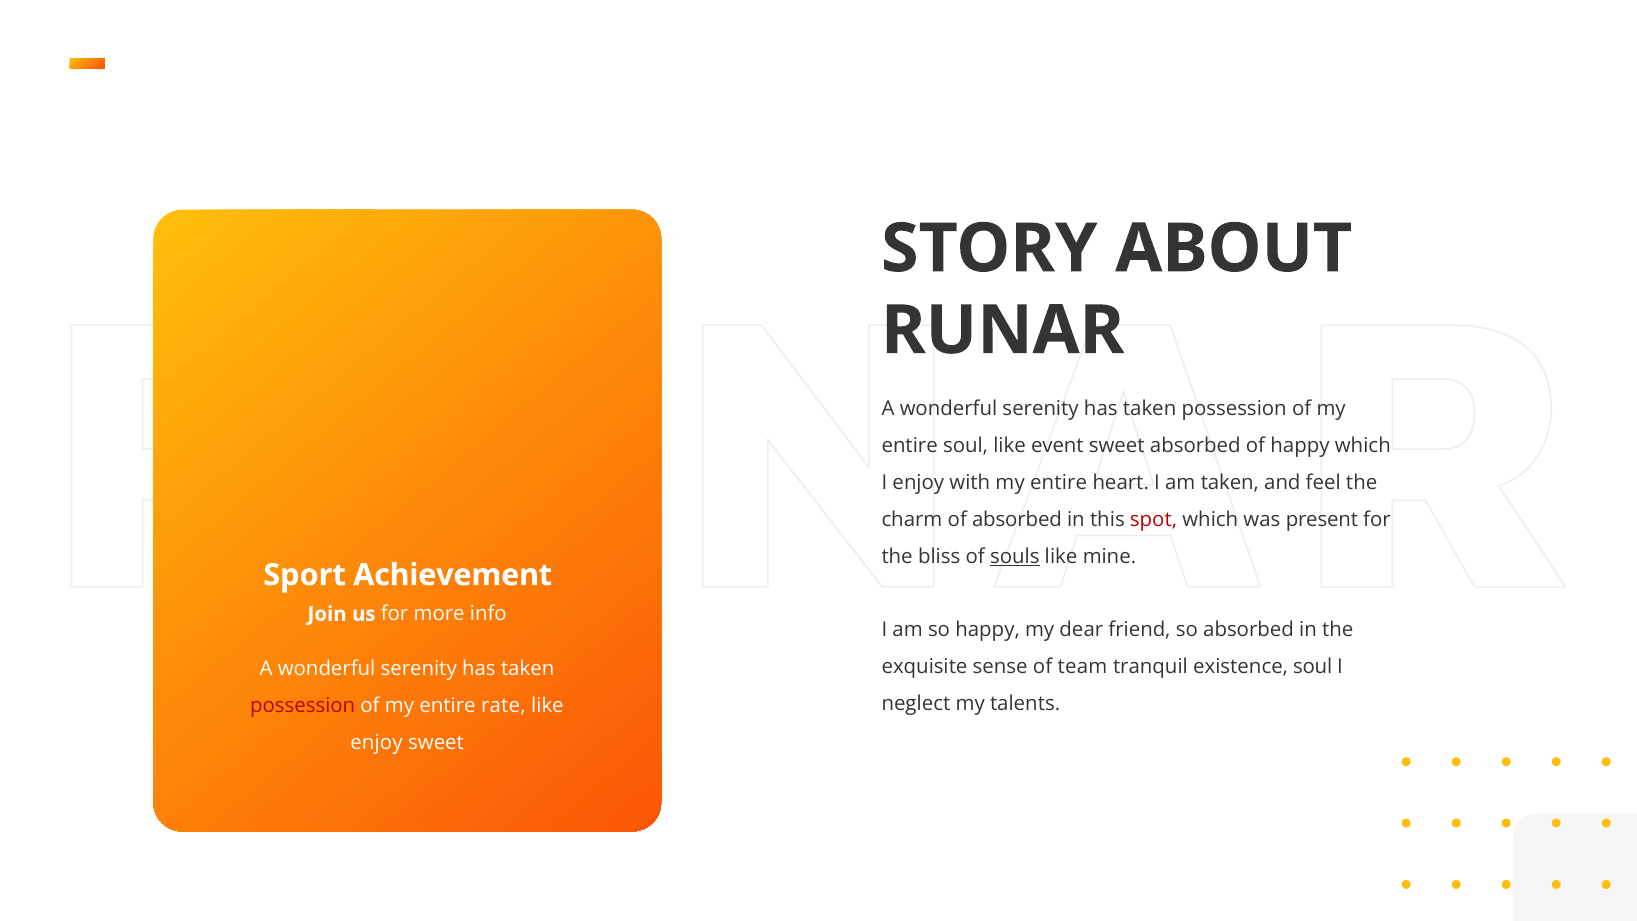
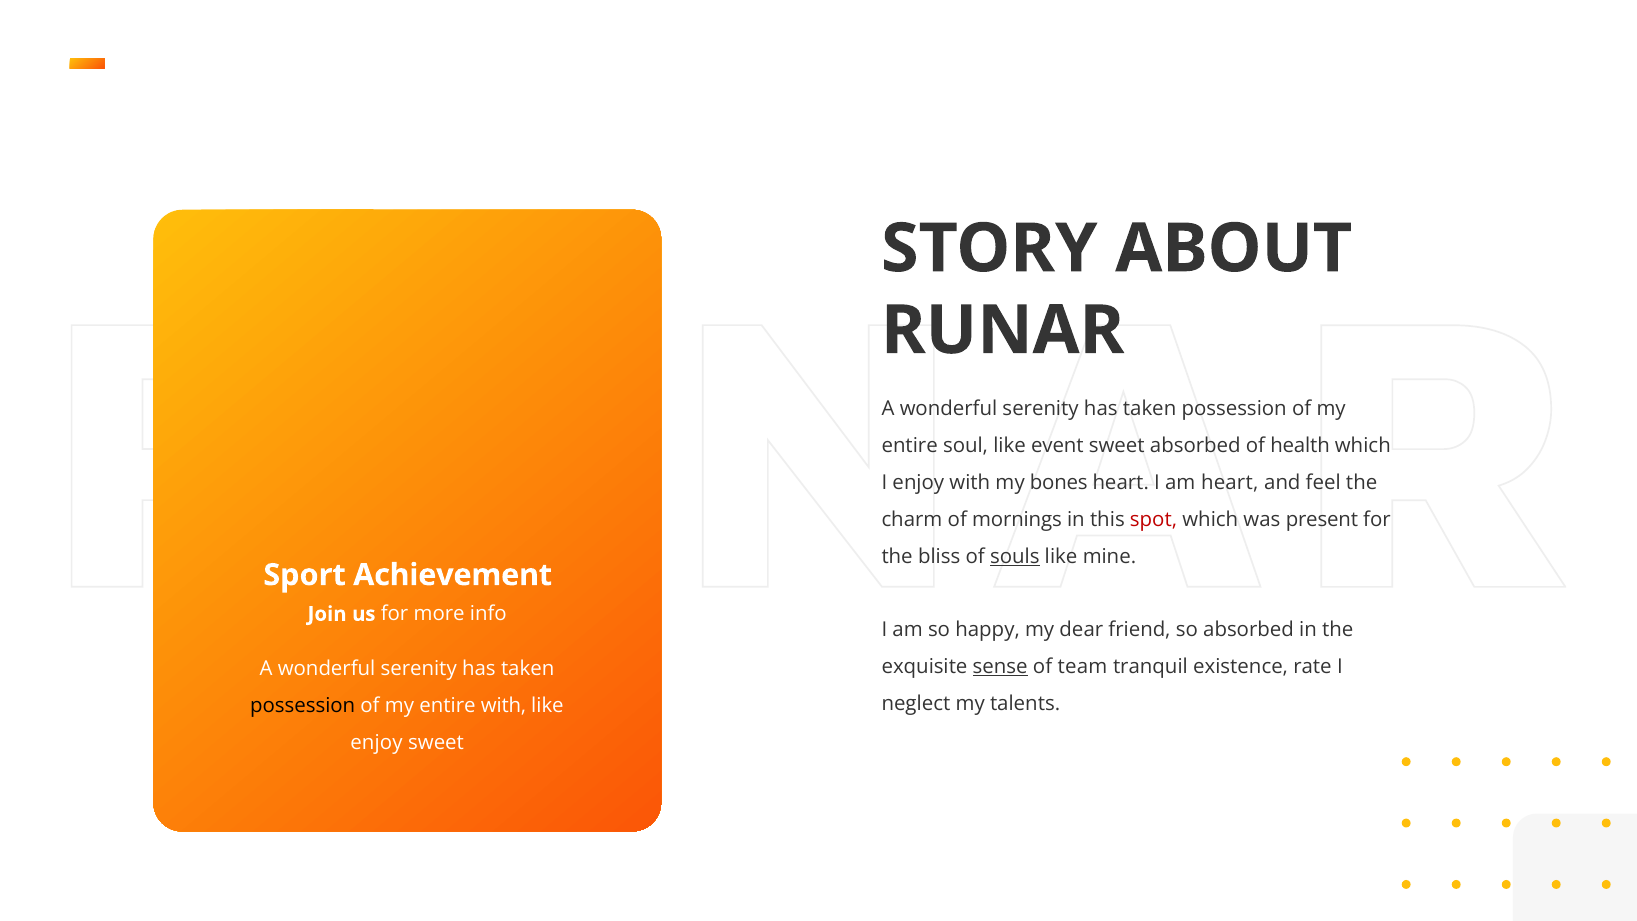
of happy: happy -> health
entire at (1059, 483): entire -> bones
am taken: taken -> heart
absorbed at (1017, 520): absorbed -> mornings
sense underline: none -> present
existence soul: soul -> rate
possession at (303, 706) colour: red -> black
entire rate: rate -> with
